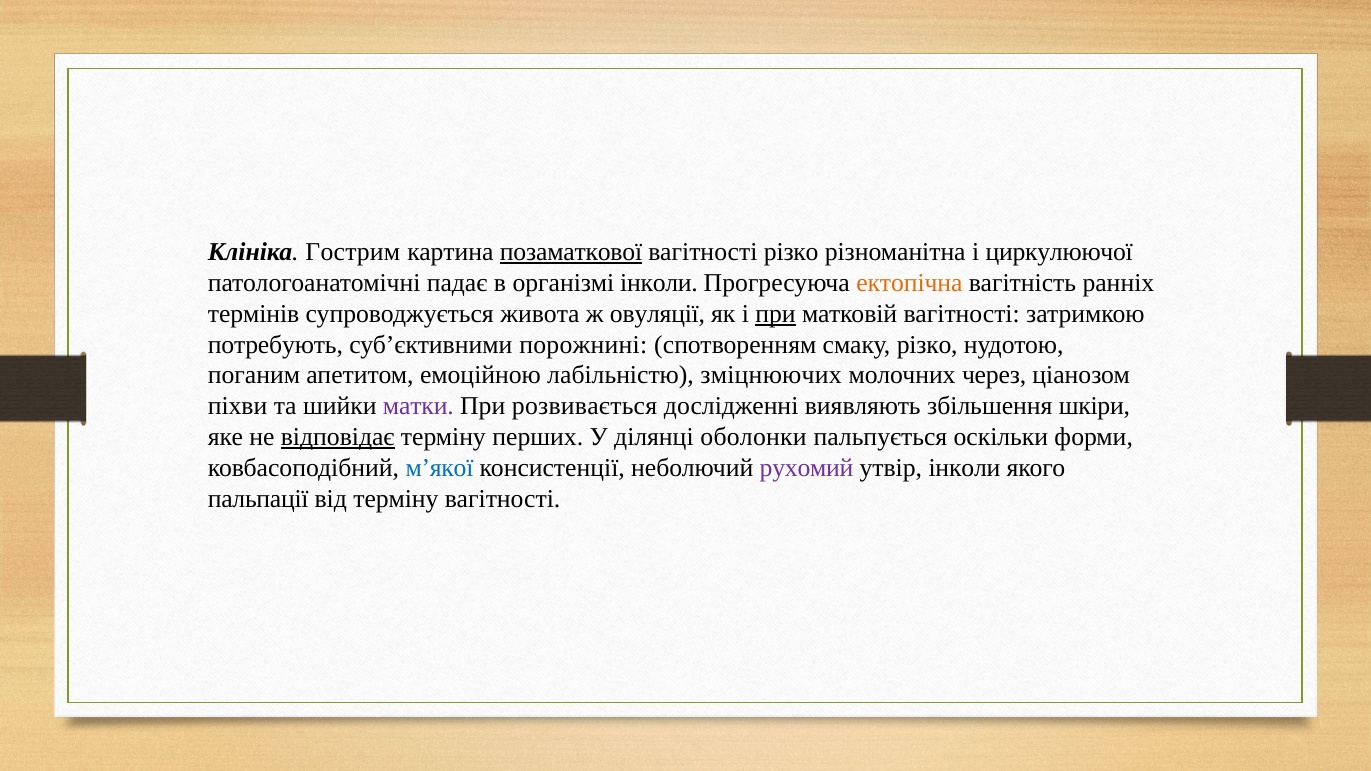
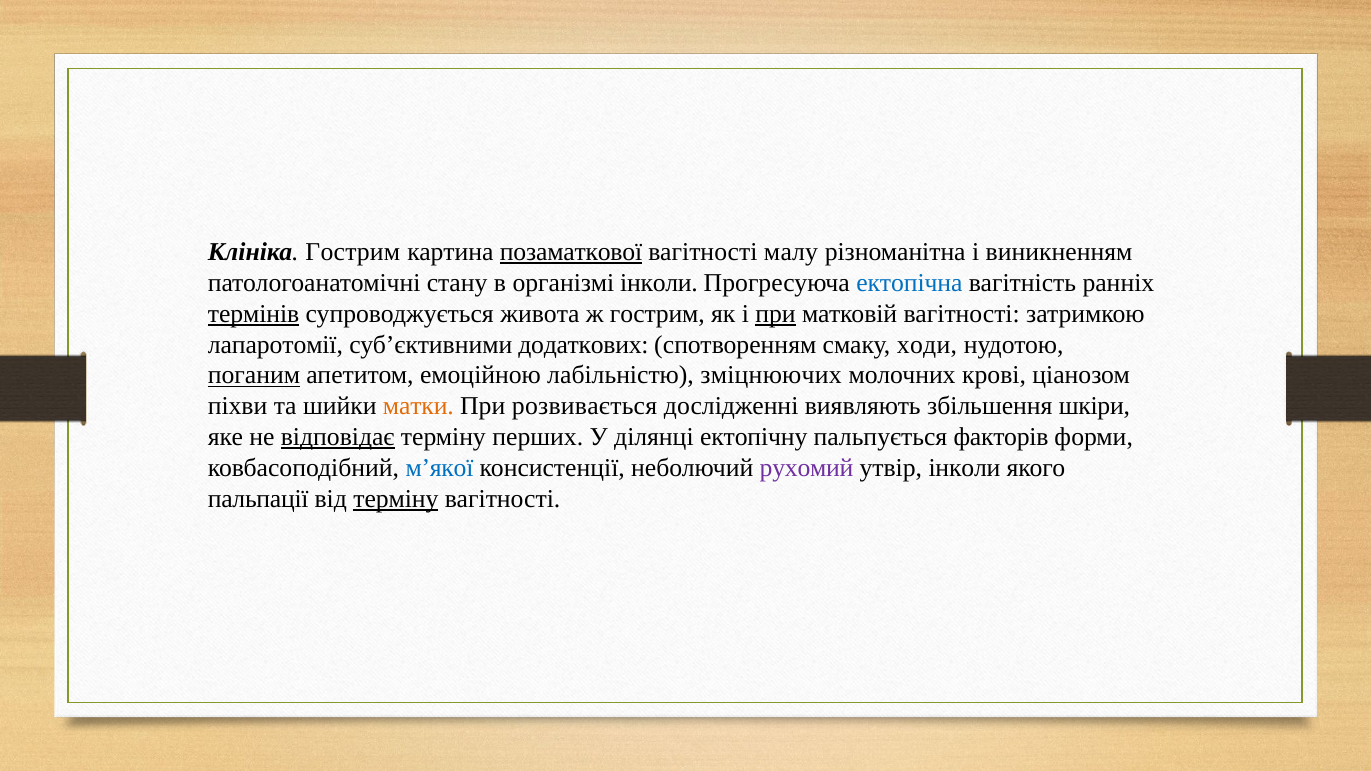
вагітності різко: різко -> малу
циркулюючої: циркулюючої -> виникненням
падає: падає -> стану
ектопічна colour: orange -> blue
термінів underline: none -> present
ж овуляції: овуляції -> гострим
потребують: потребують -> лапаротомії
порожнині: порожнині -> додаткових
смаку різко: різко -> ходи
поганим underline: none -> present
через: через -> крові
матки colour: purple -> orange
оболонки: оболонки -> ектопічну
оскільки: оскільки -> факторів
терміну at (396, 499) underline: none -> present
